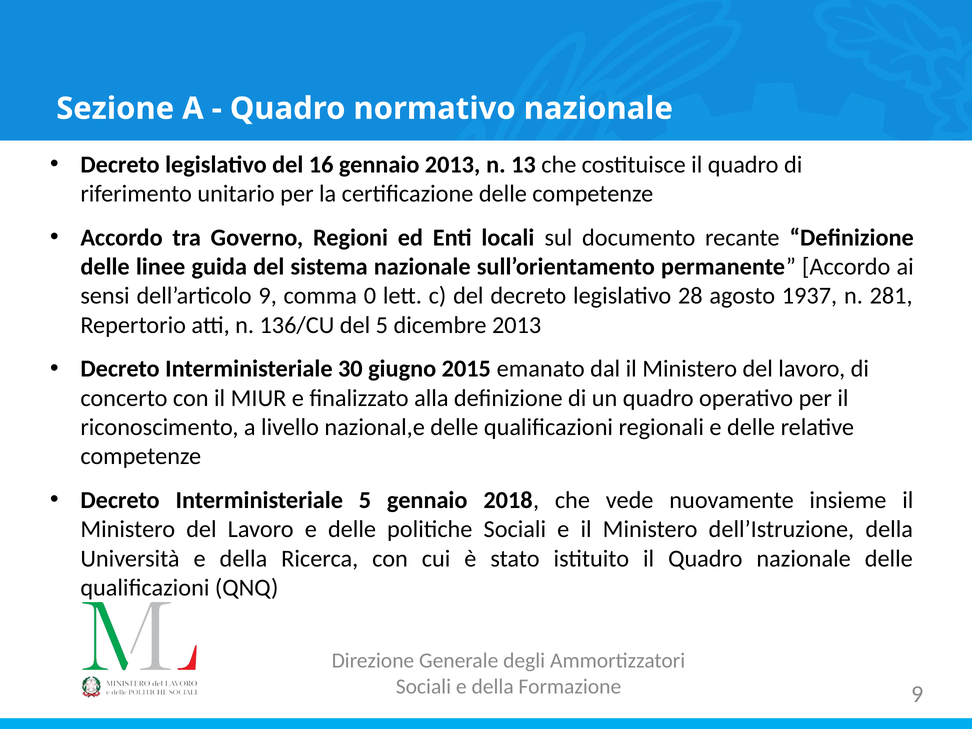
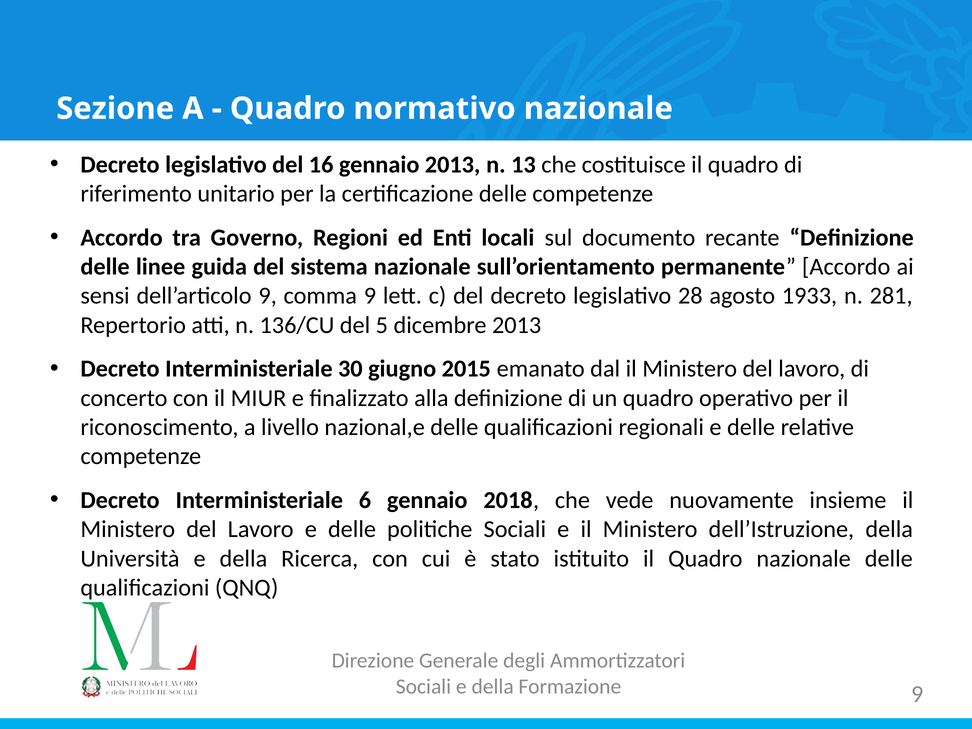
comma 0: 0 -> 9
1937: 1937 -> 1933
Interministeriale 5: 5 -> 6
